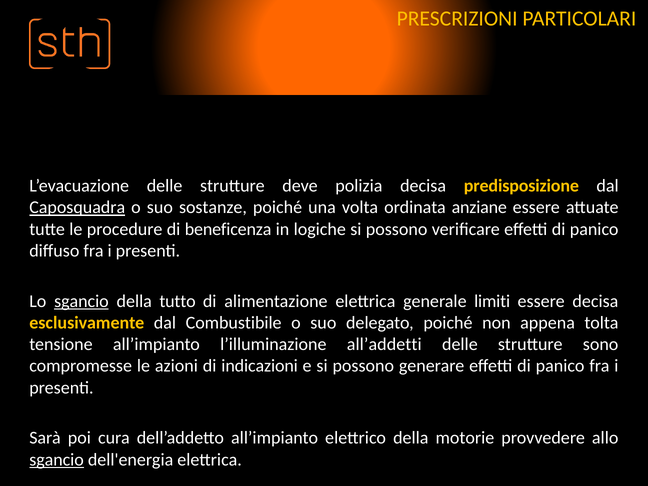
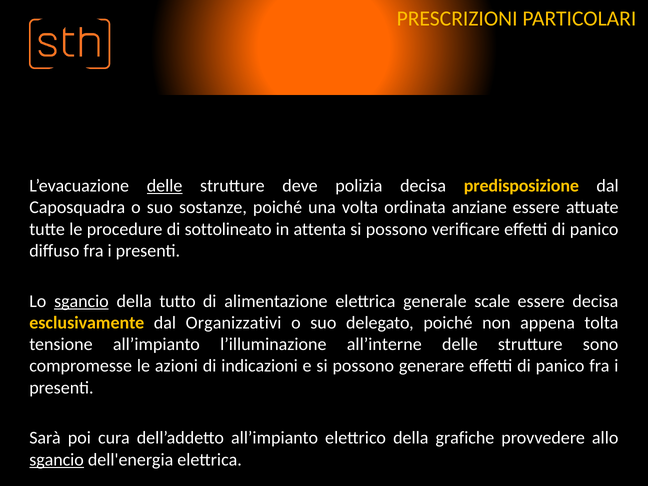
delle at (165, 186) underline: none -> present
Caposquadra underline: present -> none
beneficenza: beneficenza -> sottolineato
logiche: logiche -> attenta
limiti: limiti -> scale
Combustibile: Combustibile -> Organizzativi
all’addetti: all’addetti -> all’interne
motorie: motorie -> grafiche
